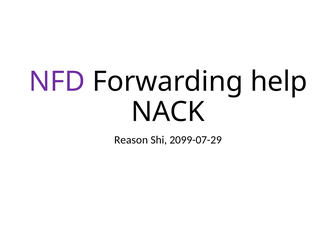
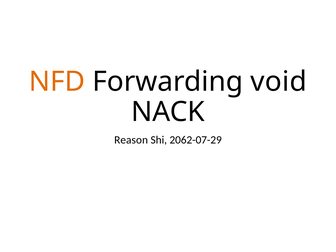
NFD colour: purple -> orange
help: help -> void
2099-07-29: 2099-07-29 -> 2062-07-29
